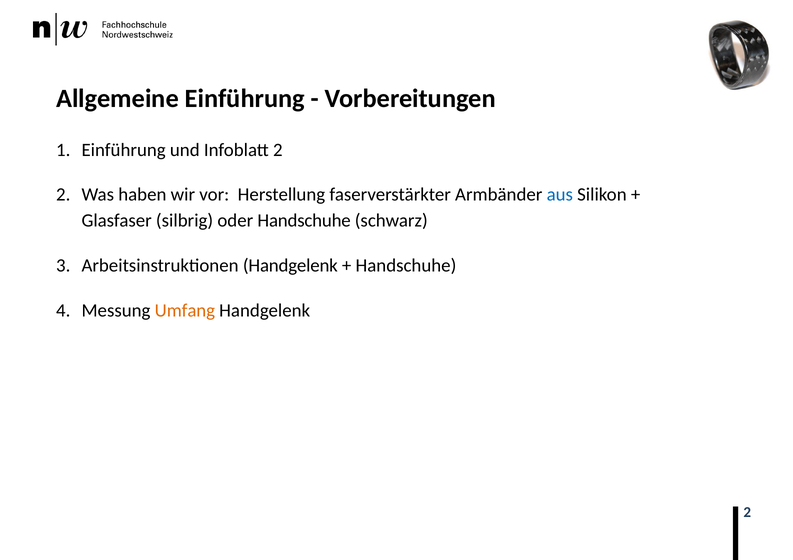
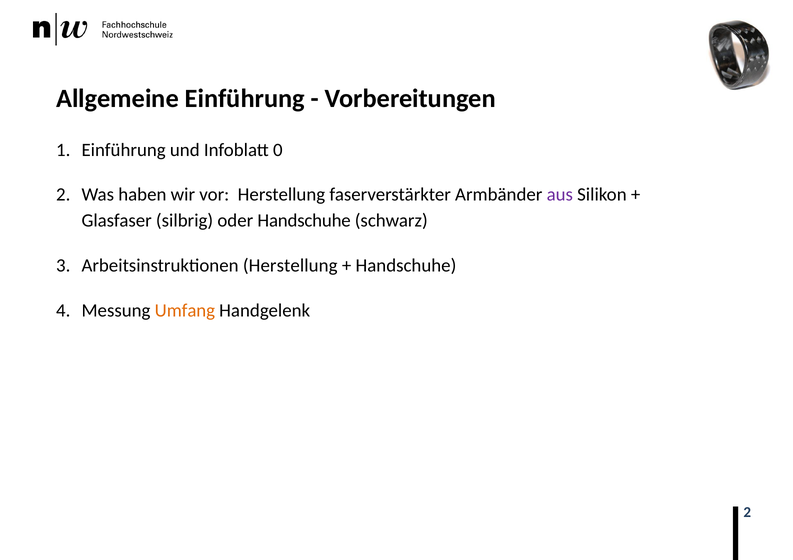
Infoblatt 2: 2 -> 0
aus colour: blue -> purple
Arbeitsinstruktionen Handgelenk: Handgelenk -> Herstellung
